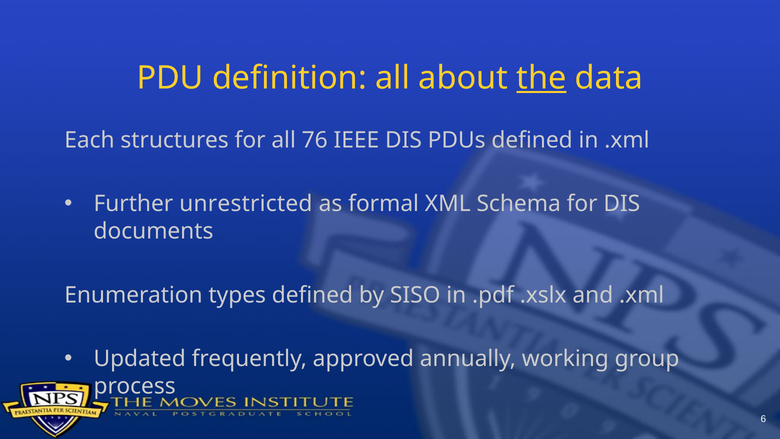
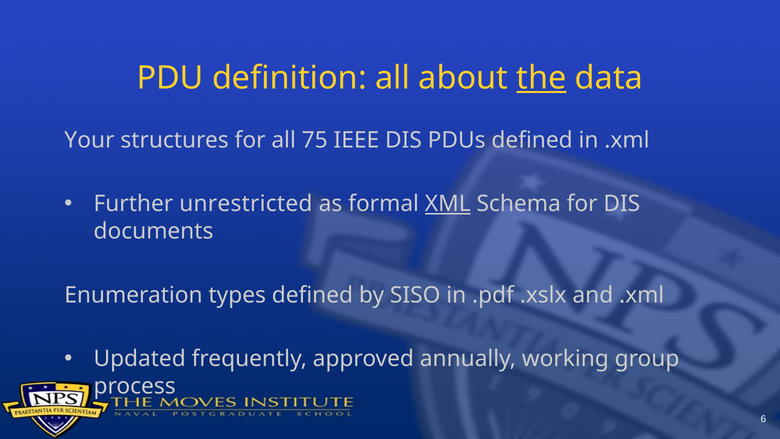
Each: Each -> Your
76: 76 -> 75
XML underline: none -> present
